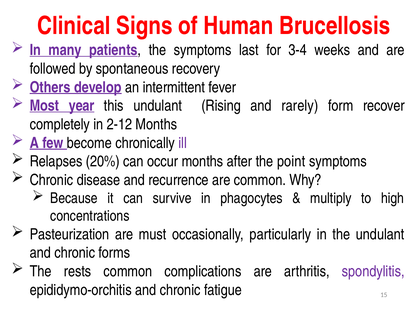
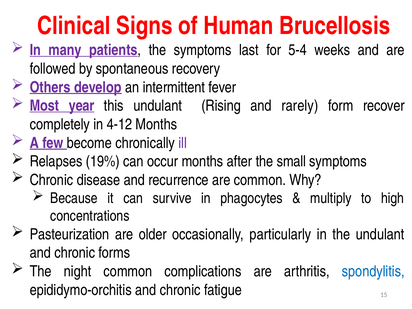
3-4: 3-4 -> 5-4
2-12: 2-12 -> 4-12
20%: 20% -> 19%
point: point -> small
must: must -> older
rests: rests -> night
spondylitis colour: purple -> blue
